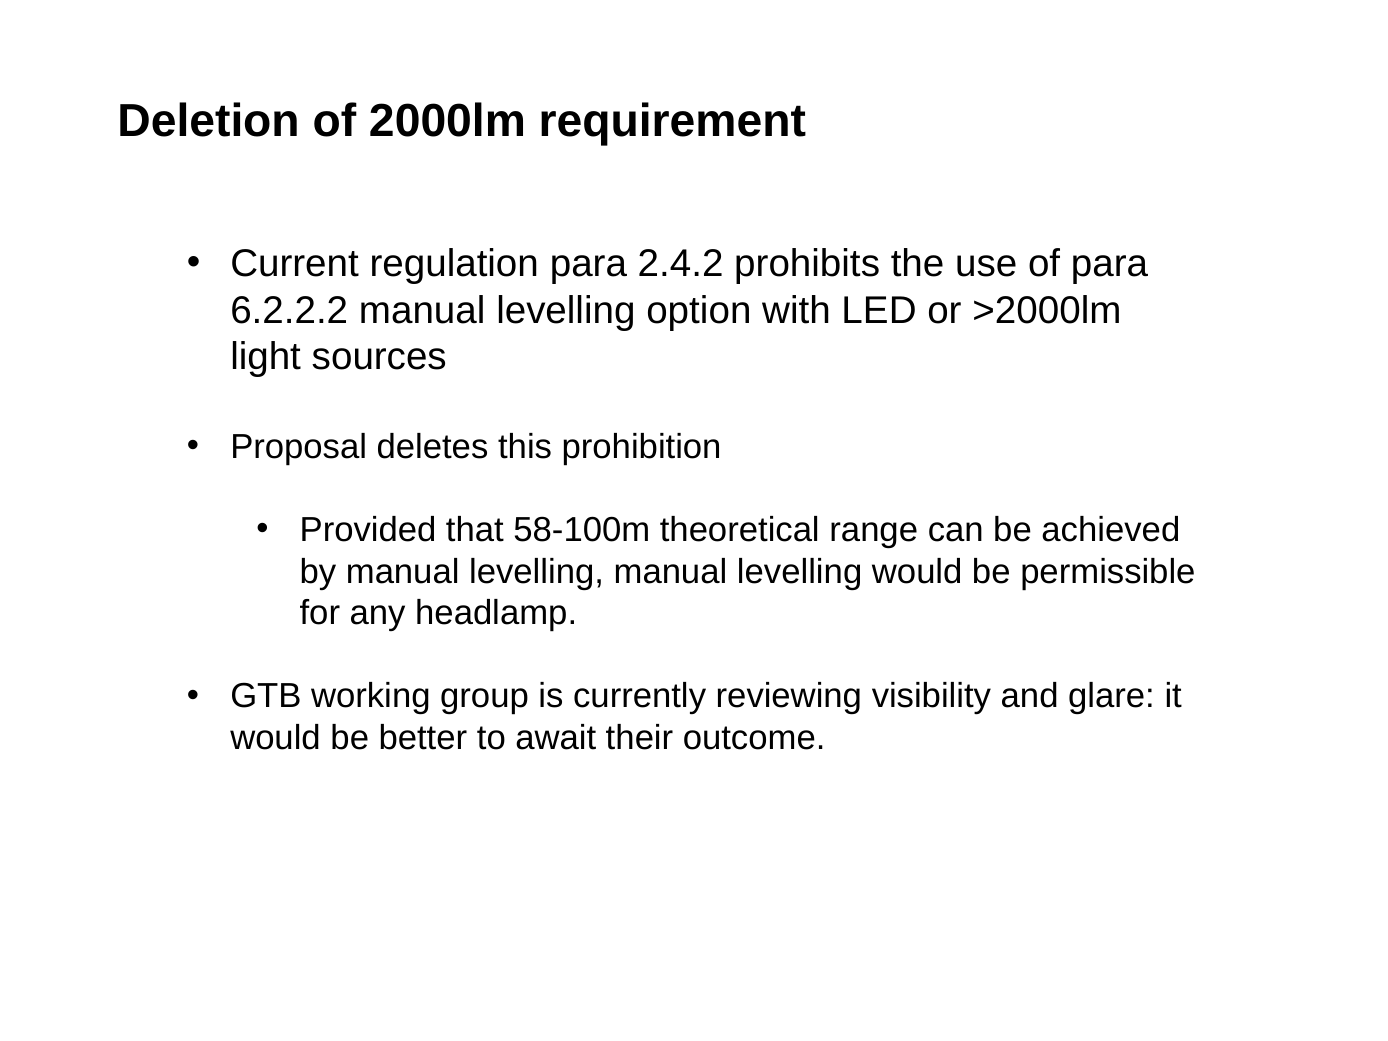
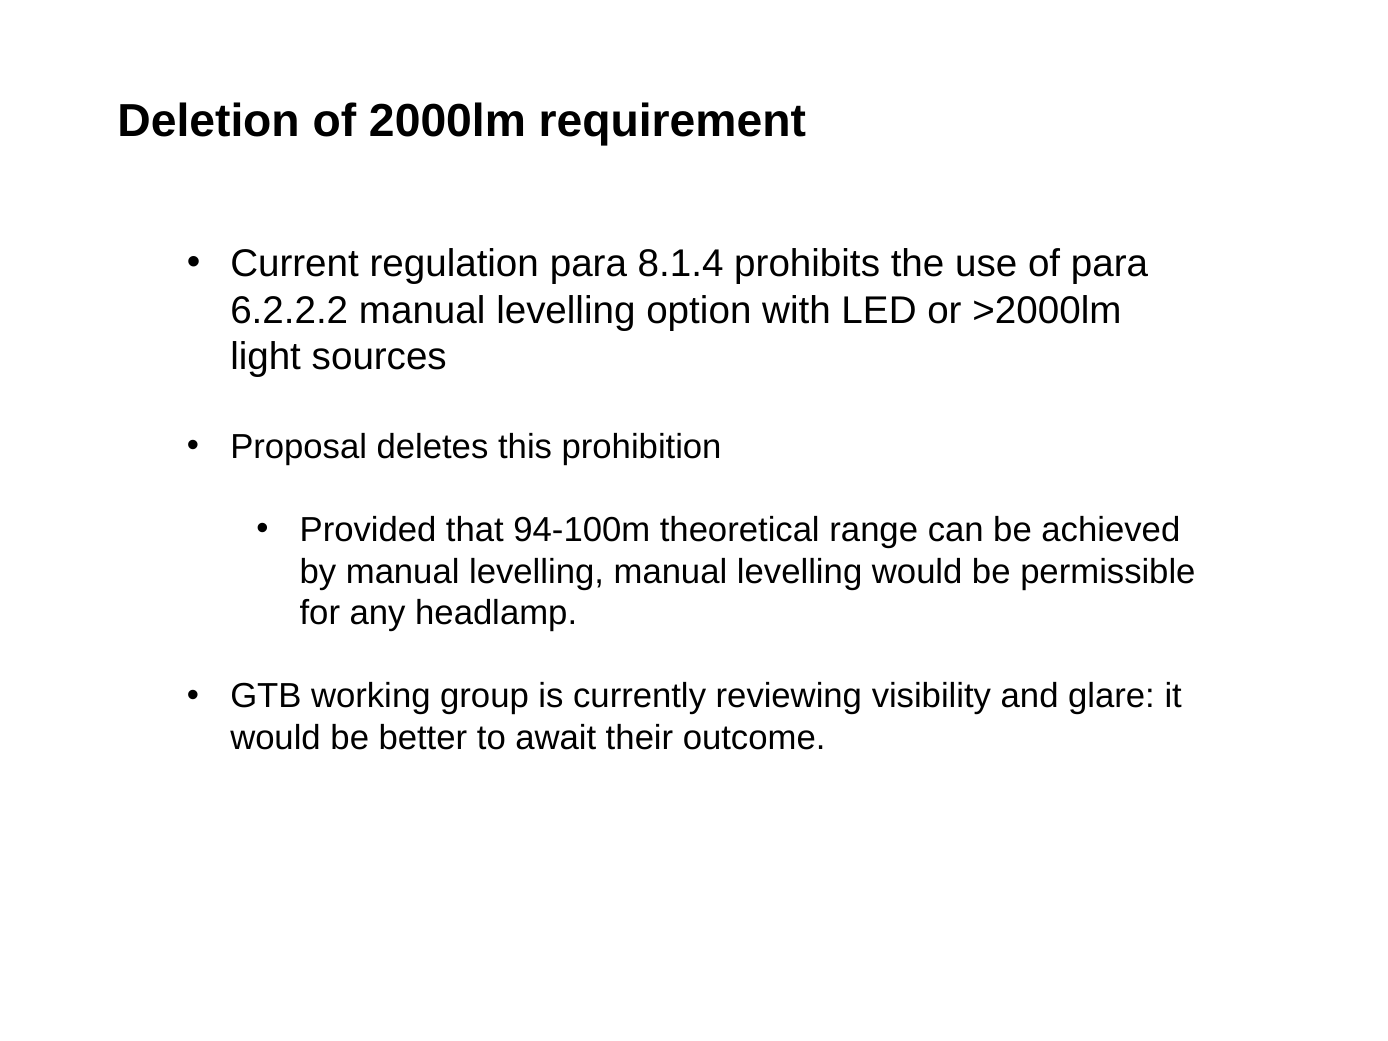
2.4.2: 2.4.2 -> 8.1.4
58-100m: 58-100m -> 94-100m
